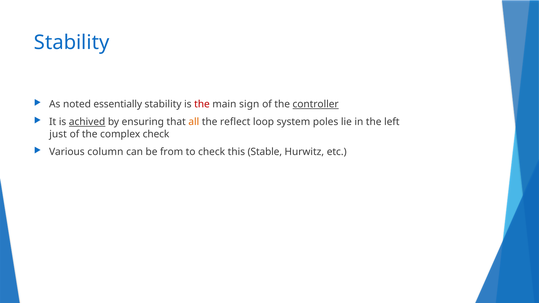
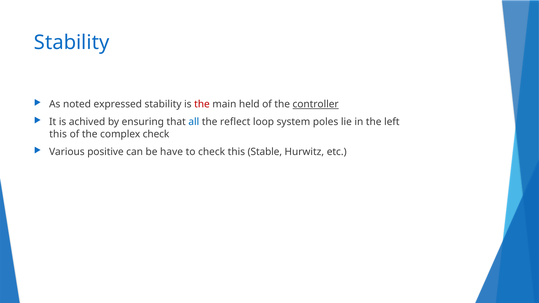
essentially: essentially -> expressed
sign: sign -> held
achived underline: present -> none
all colour: orange -> blue
just at (58, 134): just -> this
column: column -> positive
from: from -> have
